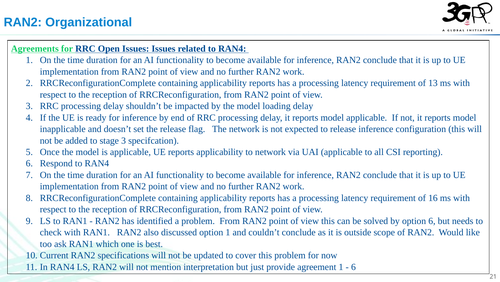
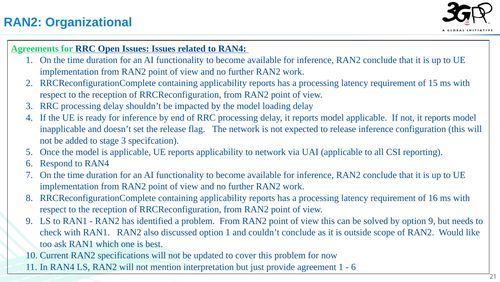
13: 13 -> 15
option 6: 6 -> 9
